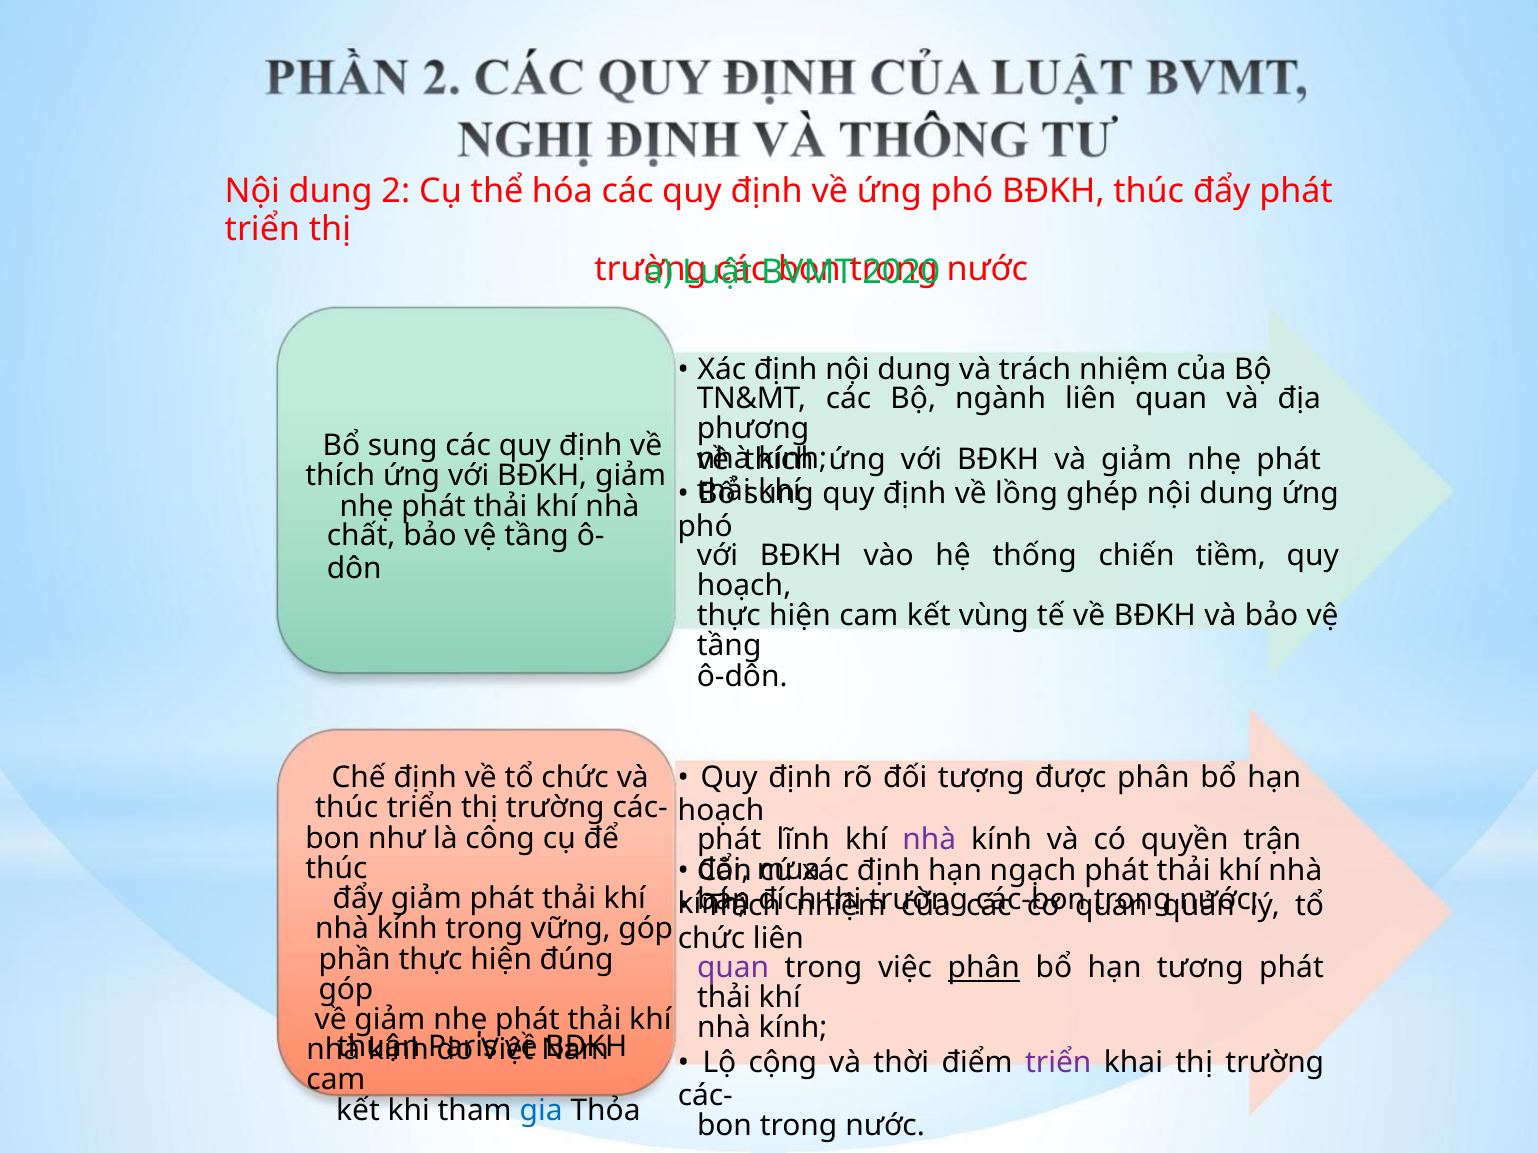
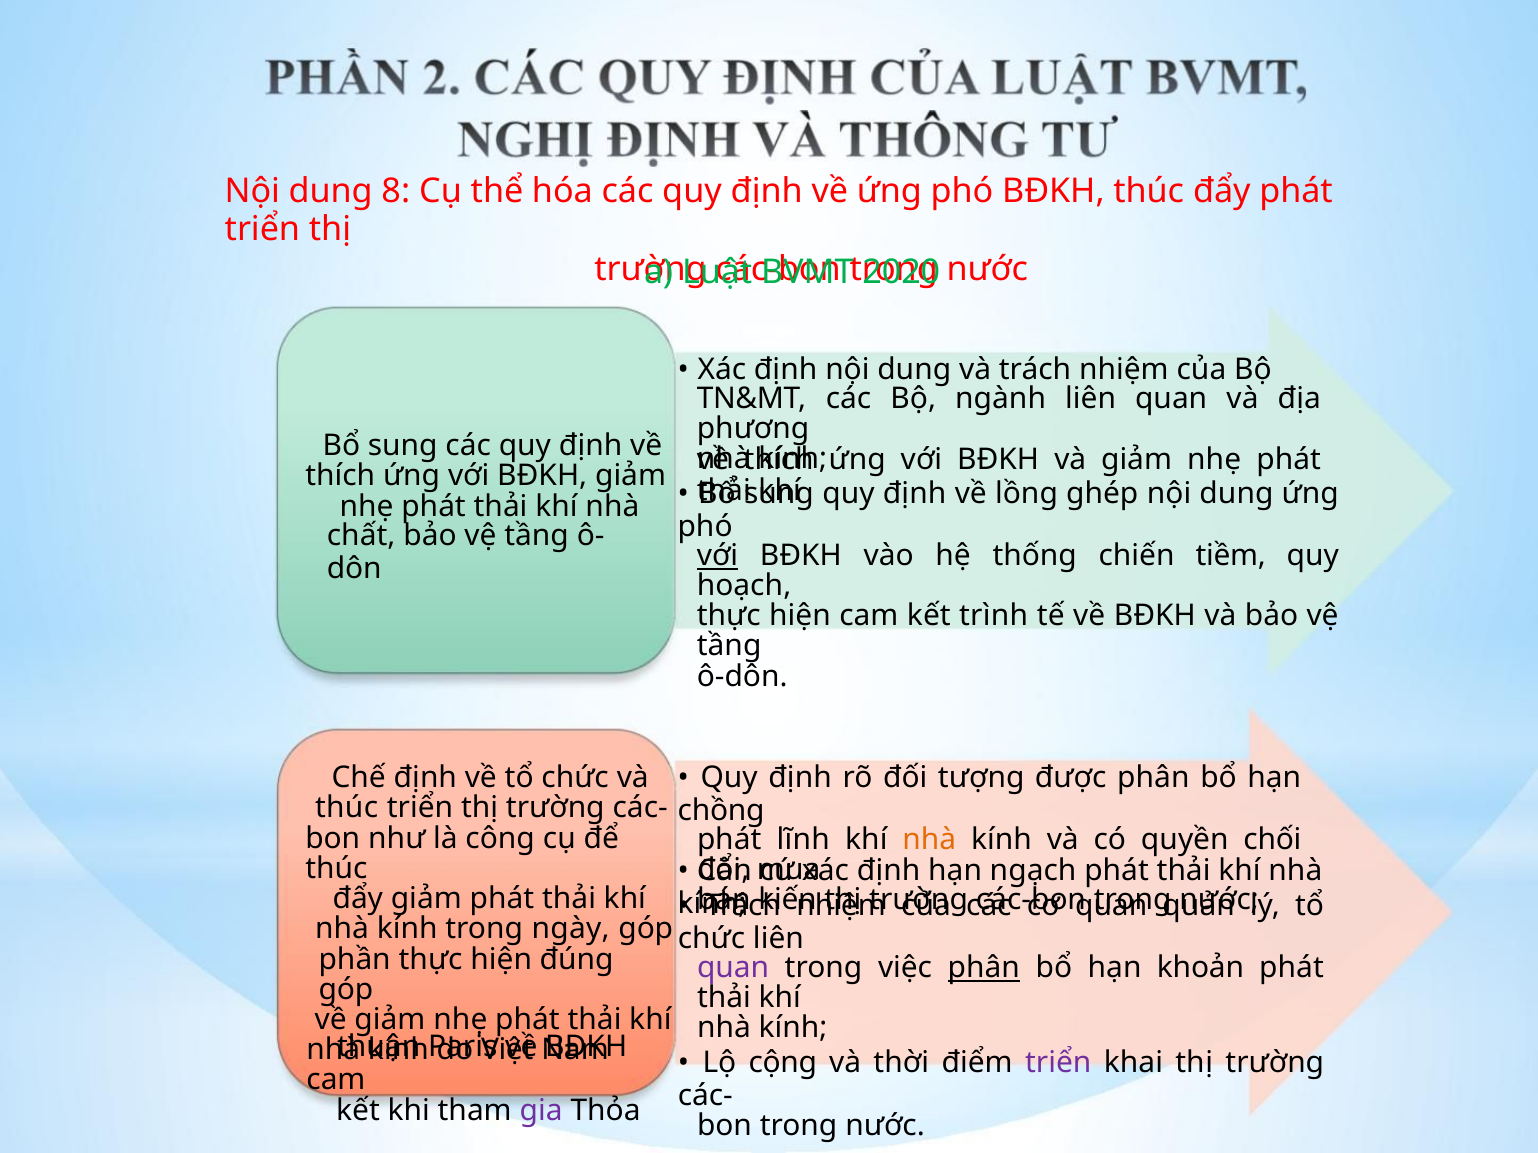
2: 2 -> 8
với at (718, 556) underline: none -> present
vùng: vùng -> trình
hoạch at (721, 811): hoạch -> chồng
nhà at (929, 840) colour: purple -> orange
trận: trận -> chối
đích: đích -> kiến
vững: vững -> ngày
tương: tương -> khoản
gia colour: blue -> purple
